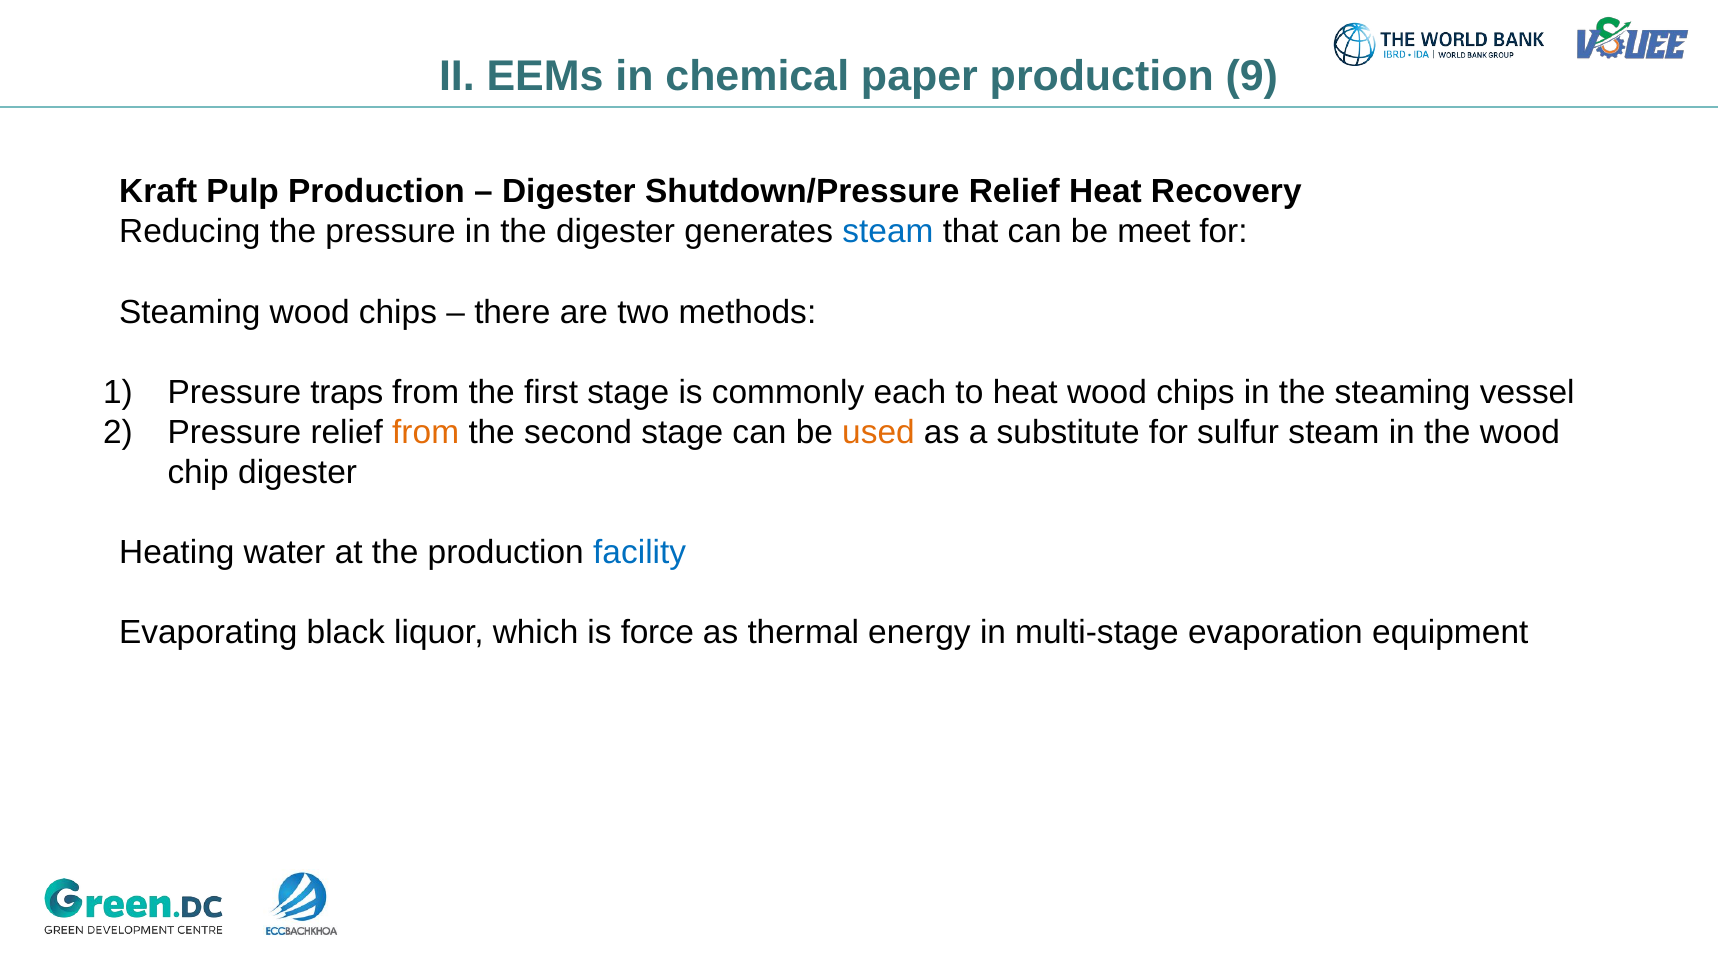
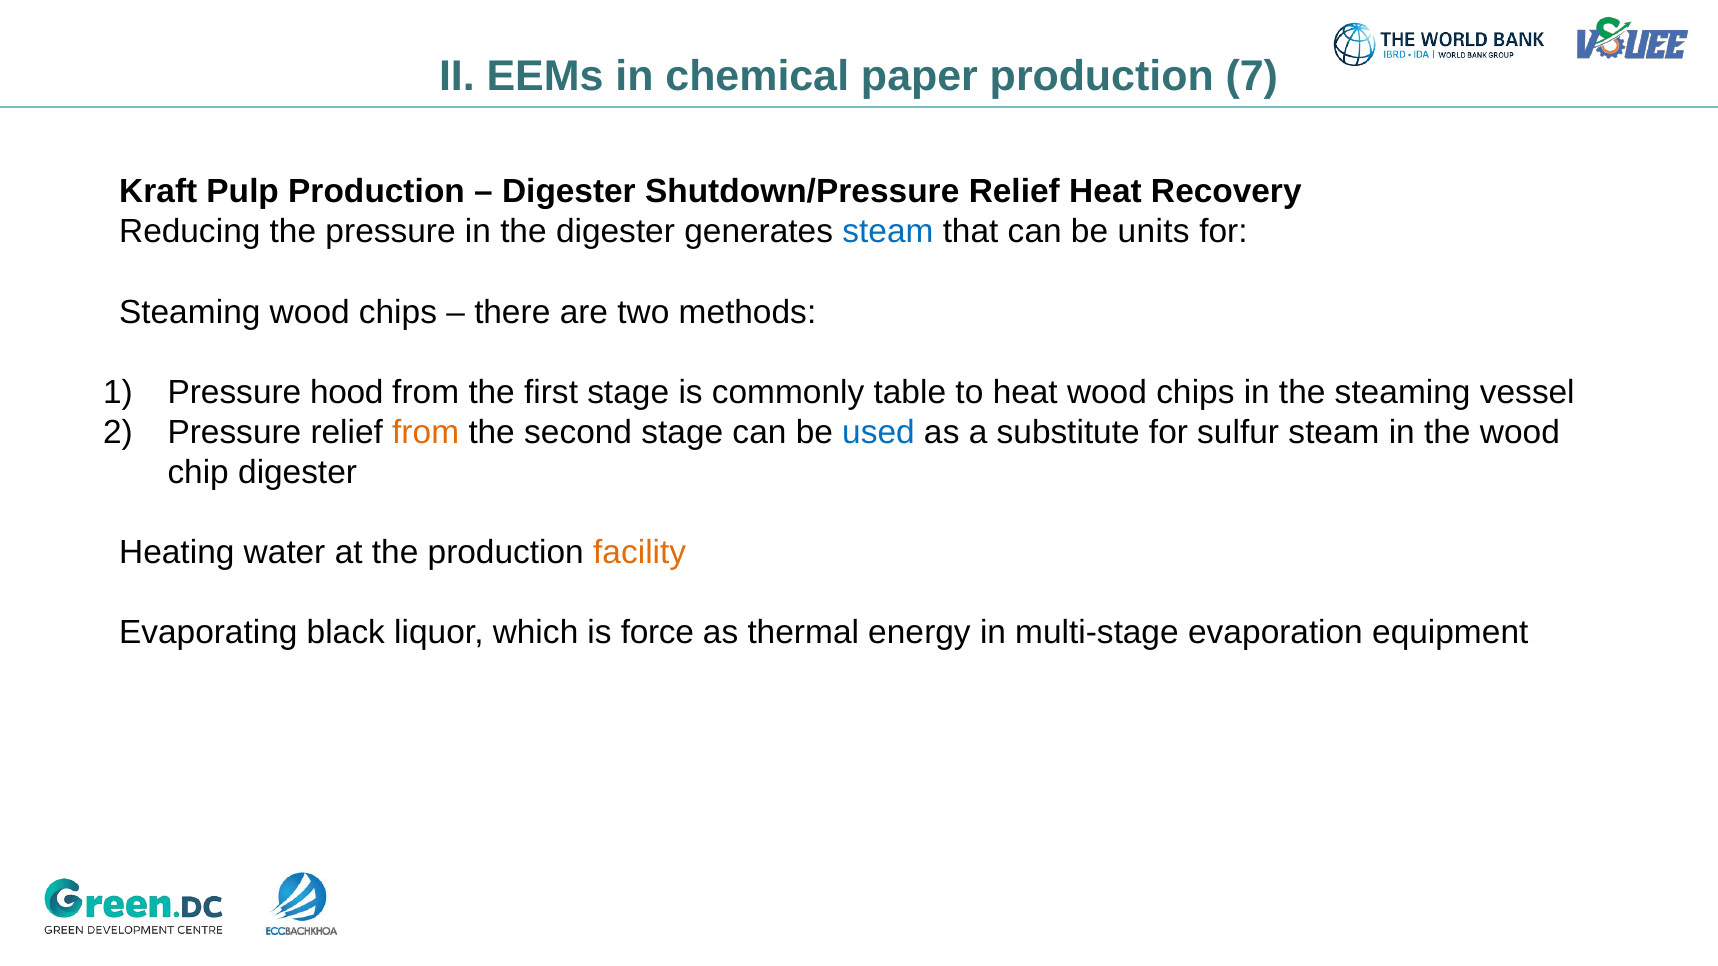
9: 9 -> 7
meet: meet -> units
traps: traps -> hood
each: each -> table
used colour: orange -> blue
facility colour: blue -> orange
